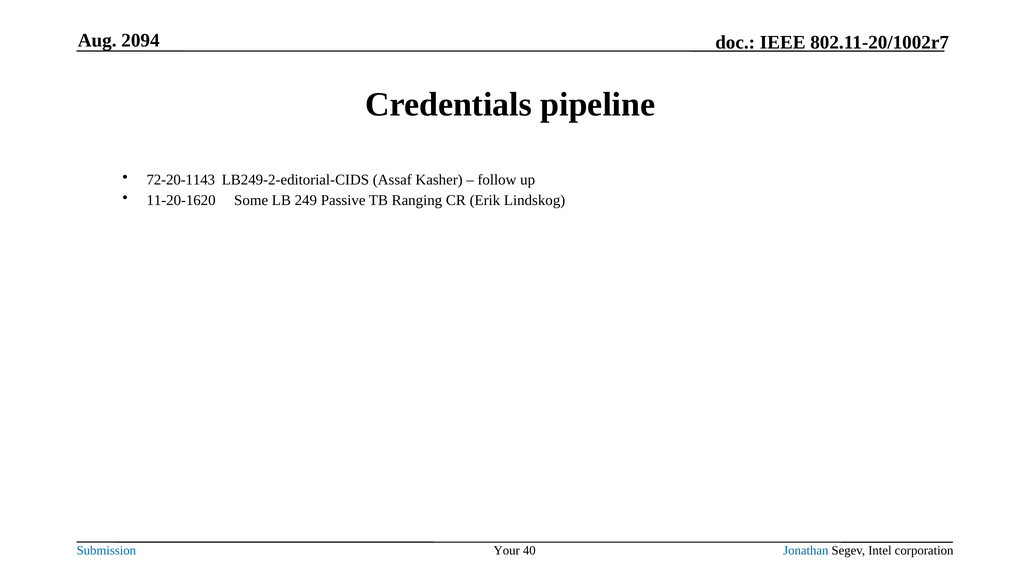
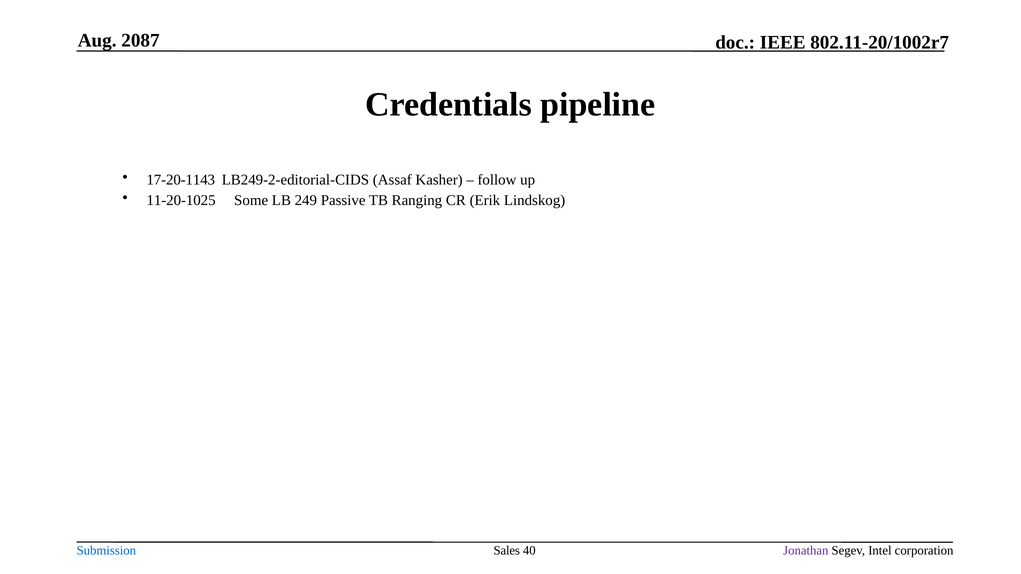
2094: 2094 -> 2087
72-20-1143: 72-20-1143 -> 17-20-1143
11-20-1620: 11-20-1620 -> 11-20-1025
Your: Your -> Sales
Jonathan colour: blue -> purple
